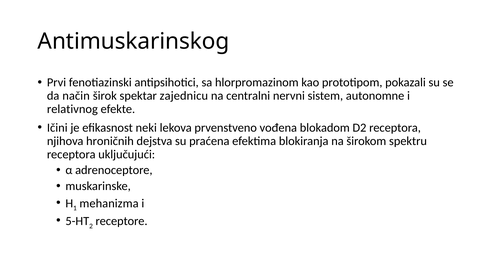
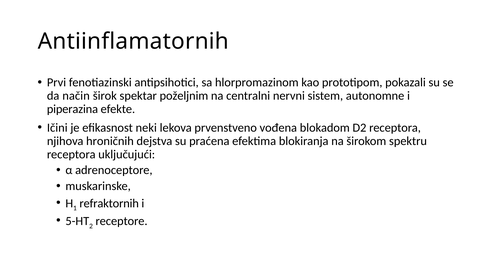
Antimuskarinskog: Antimuskarinskog -> Antiinflamatornih
zajednicu: zajednicu -> poželjnim
relativnog: relativnog -> piperazina
mehanizma: mehanizma -> refraktornih
